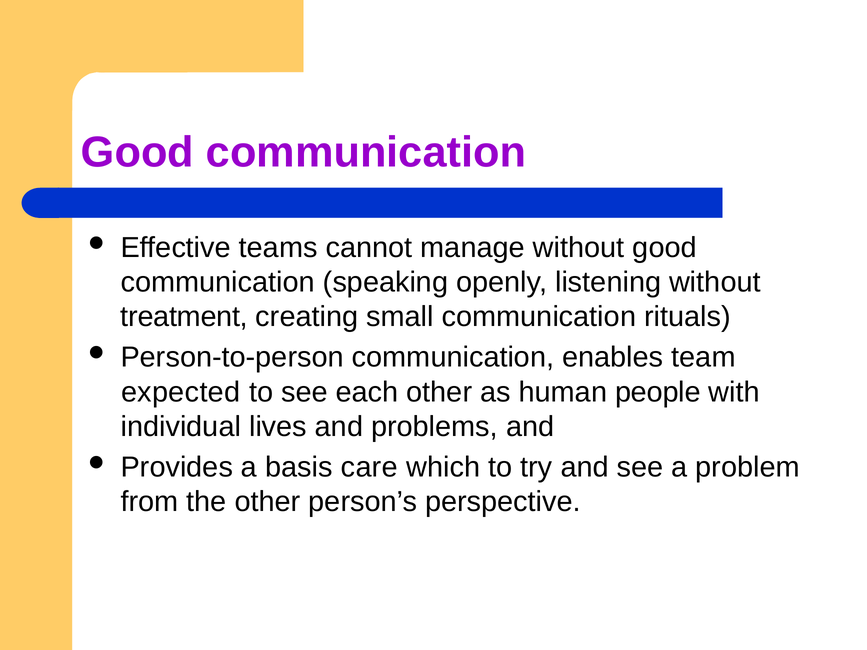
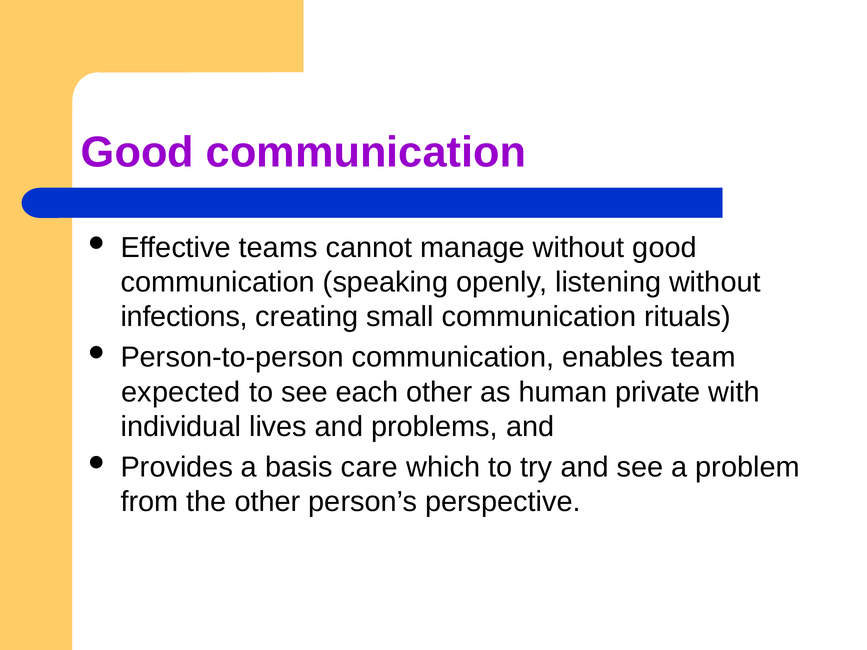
treatment: treatment -> infections
people: people -> private
